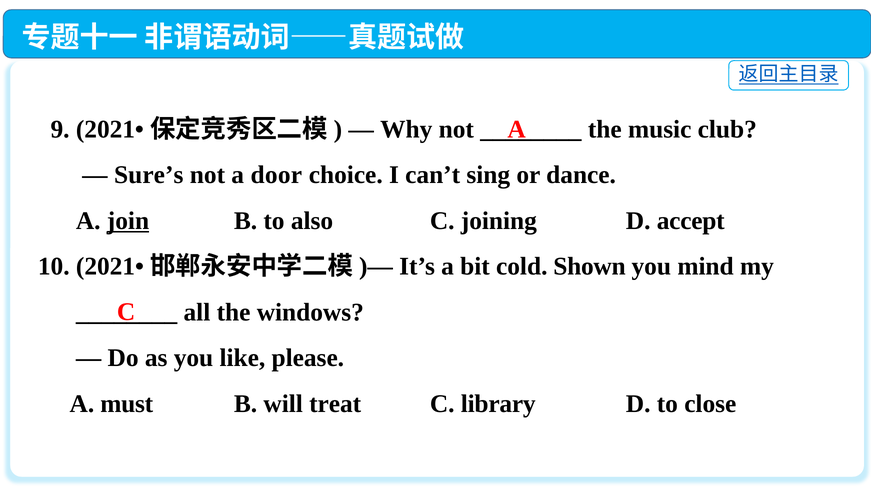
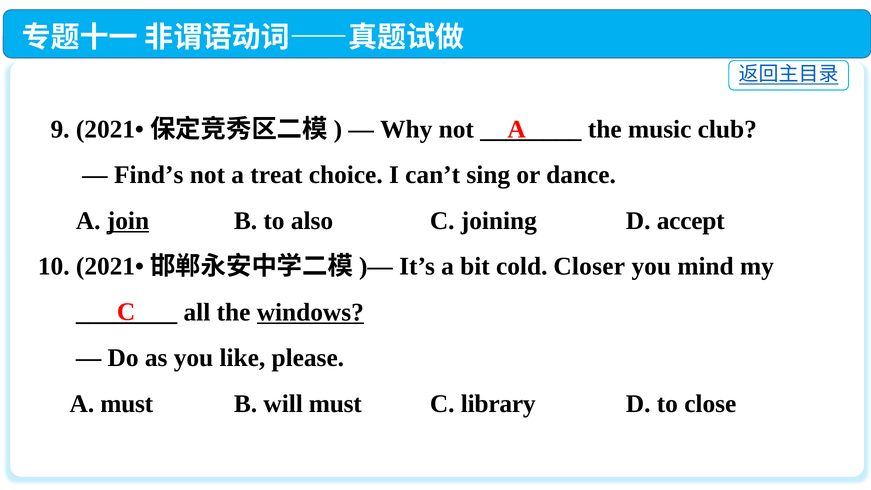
Sure’s: Sure’s -> Find’s
door: door -> treat
Shown: Shown -> Closer
windows underline: none -> present
will treat: treat -> must
